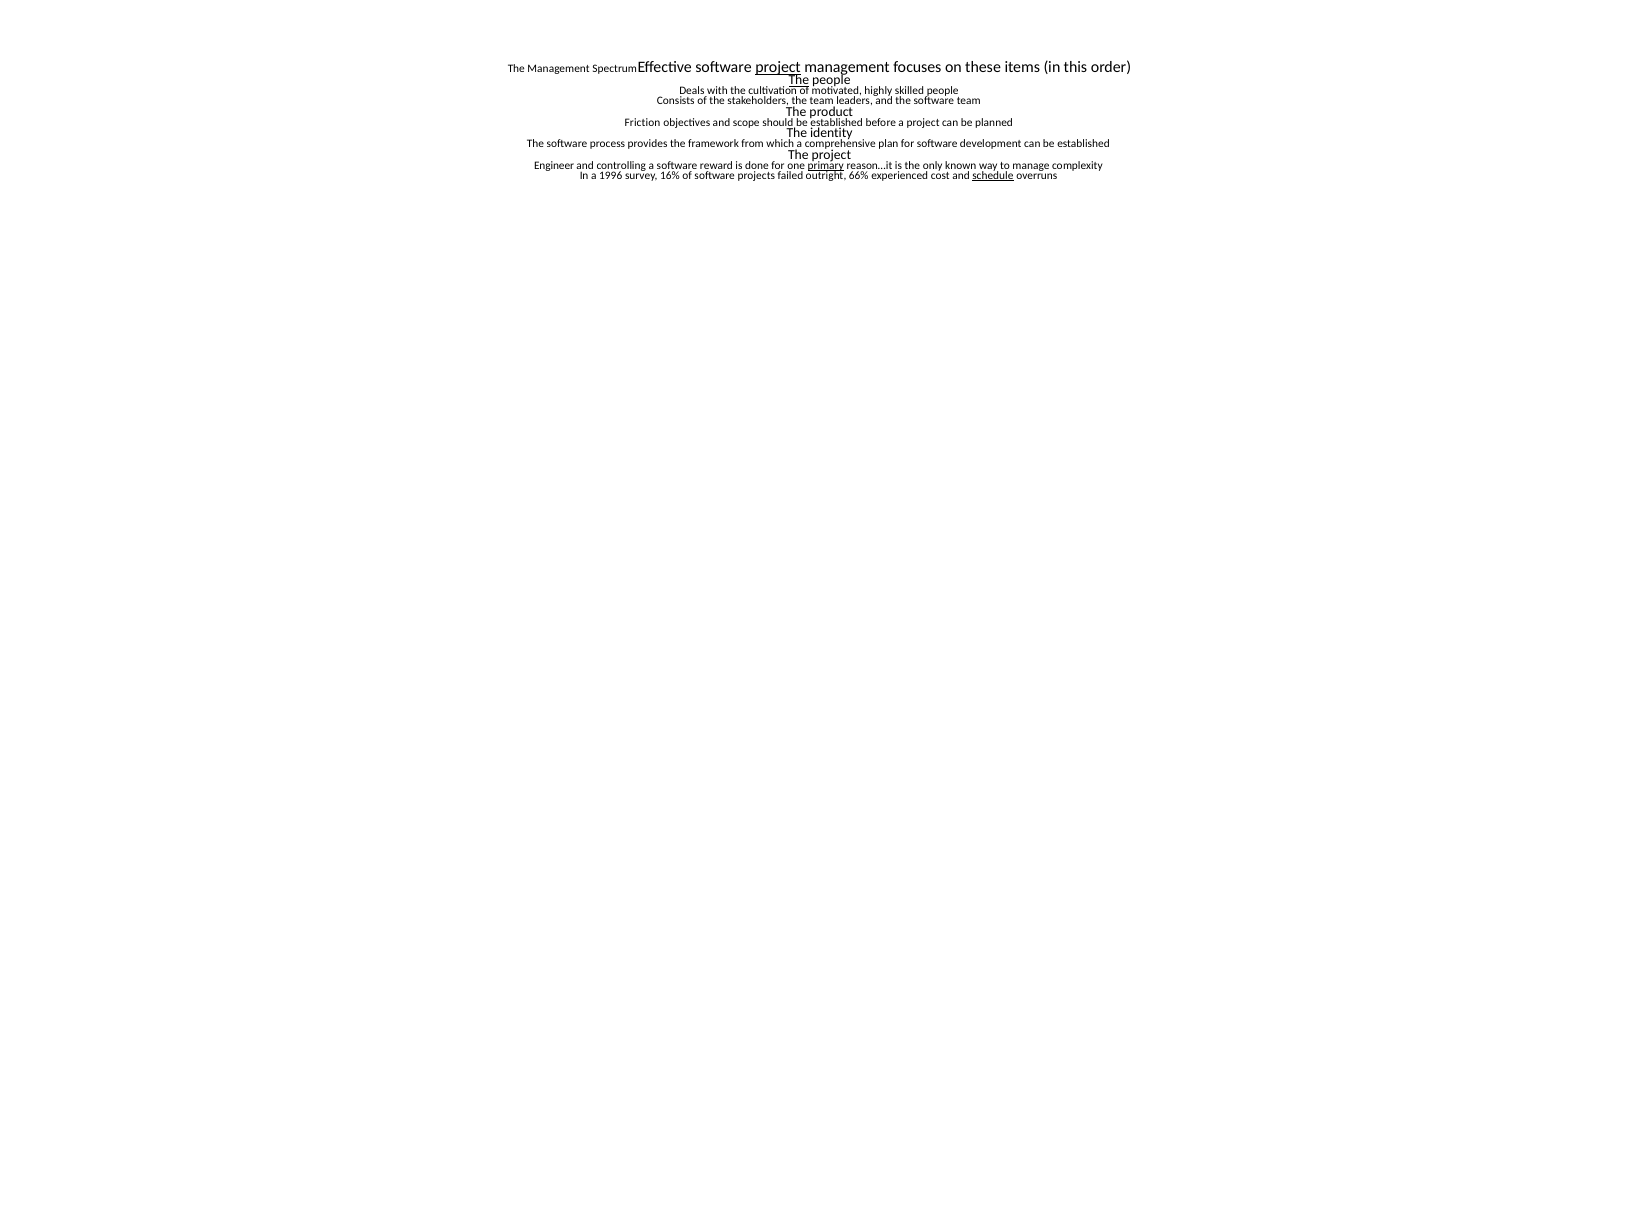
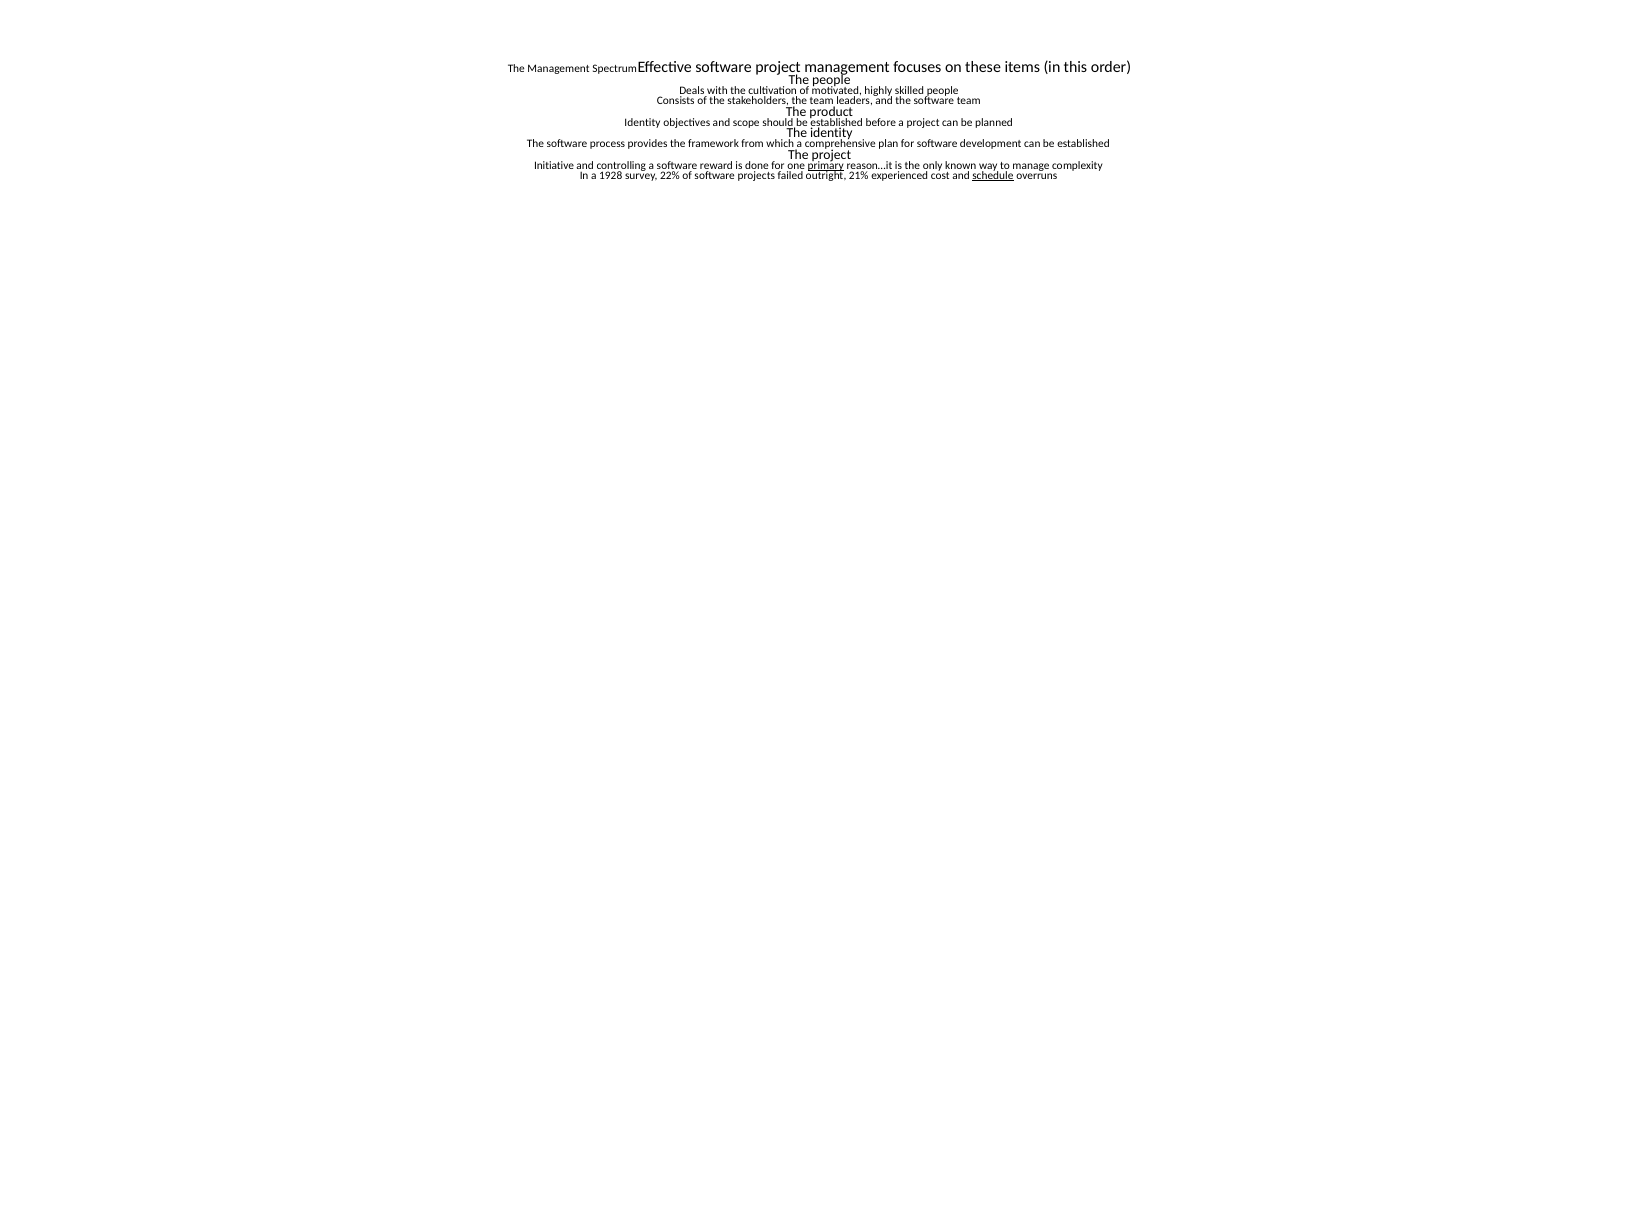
project at (778, 67) underline: present -> none
The at (799, 80) underline: present -> none
Friction at (642, 123): Friction -> Identity
Engineer: Engineer -> Initiative
1996: 1996 -> 1928
16%: 16% -> 22%
66%: 66% -> 21%
